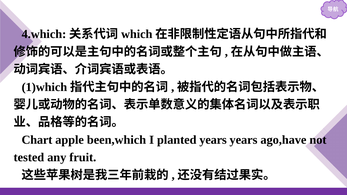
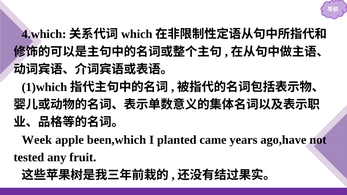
Chart: Chart -> Week
planted years: years -> came
